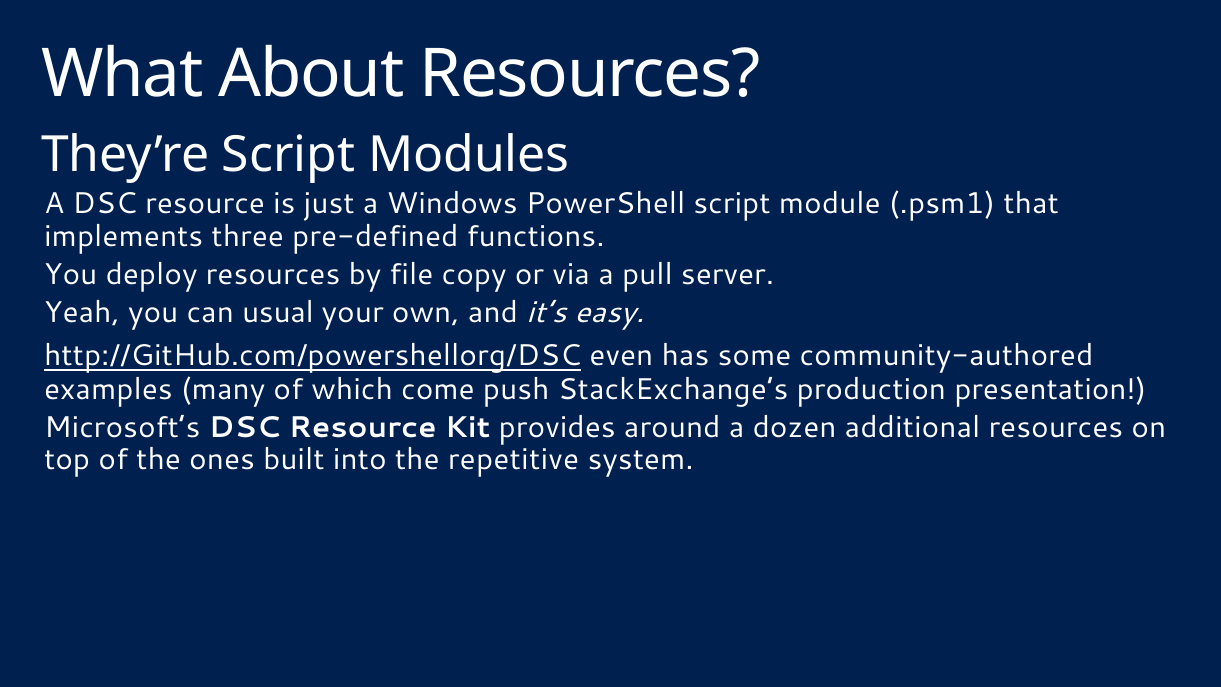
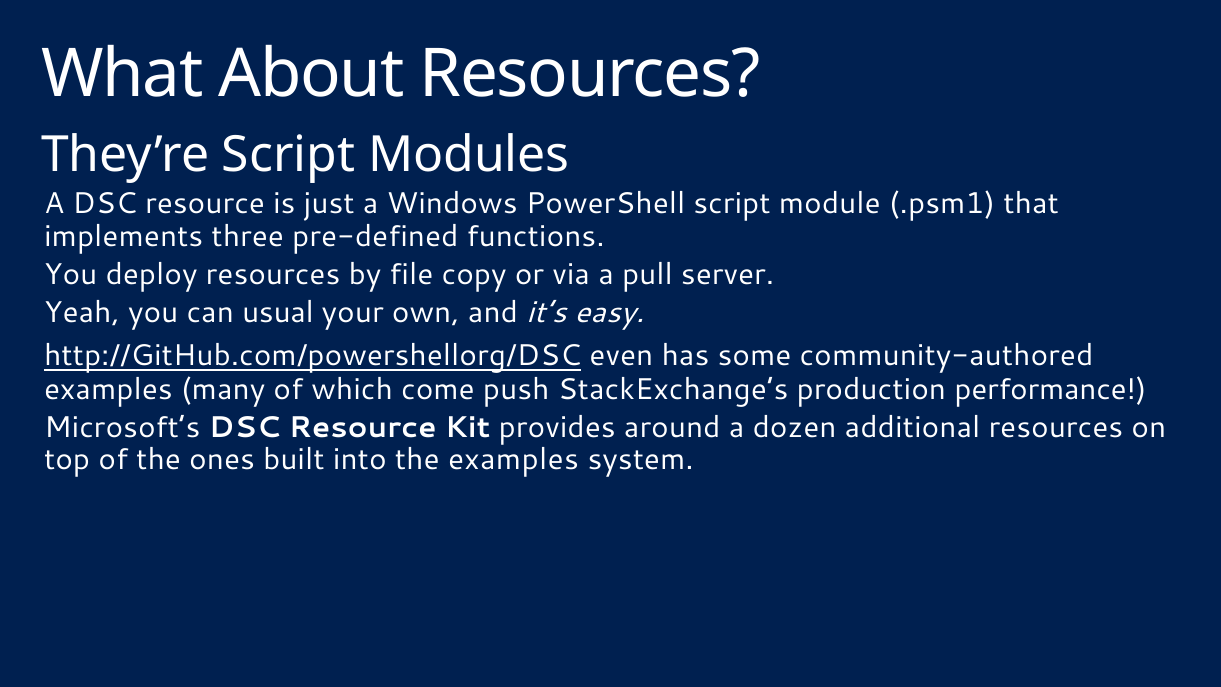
presentation: presentation -> performance
the repetitive: repetitive -> examples
